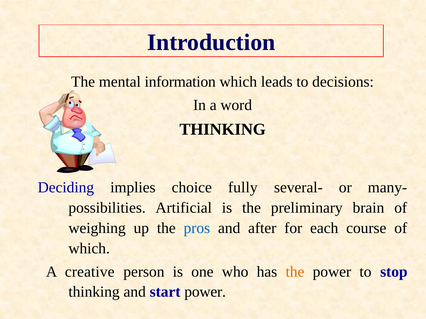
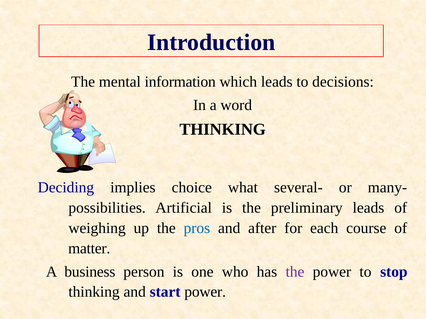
fully: fully -> what
preliminary brain: brain -> leads
which at (89, 249): which -> matter
creative: creative -> business
the at (295, 272) colour: orange -> purple
